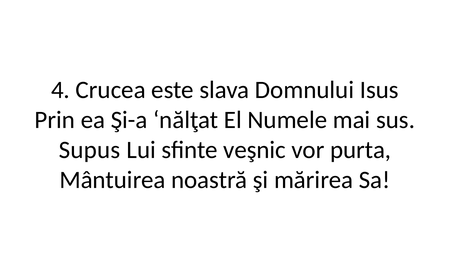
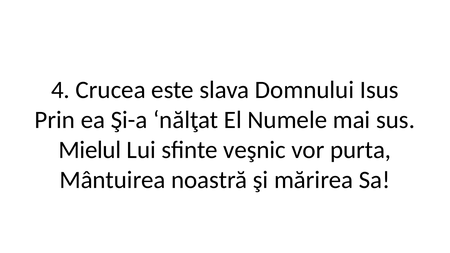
Supus: Supus -> Mielul
